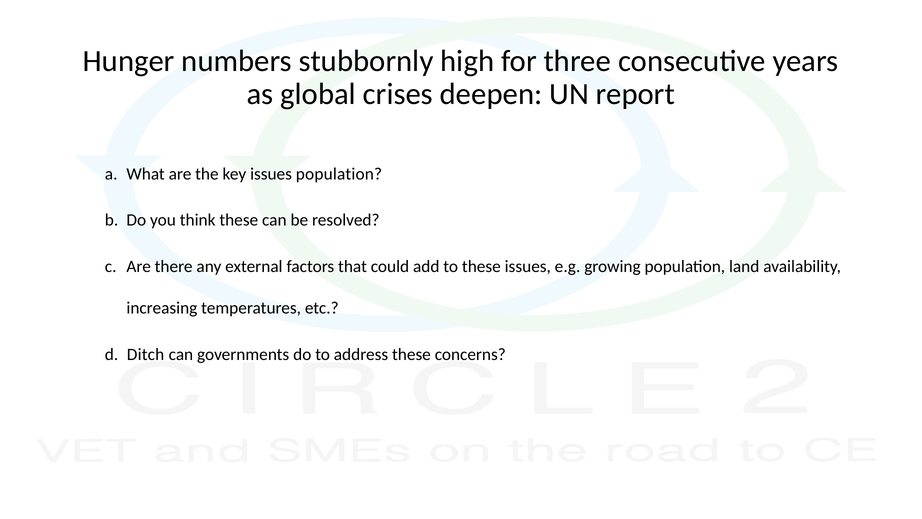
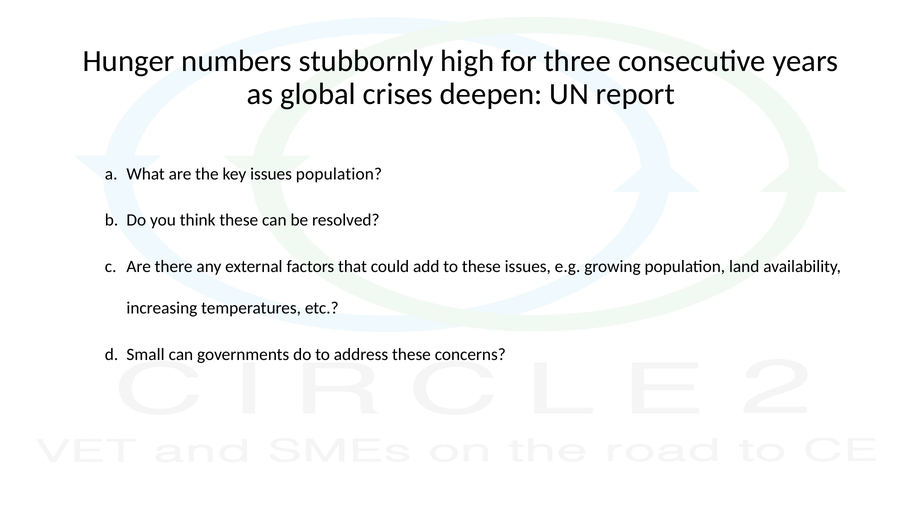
Ditch: Ditch -> Small
